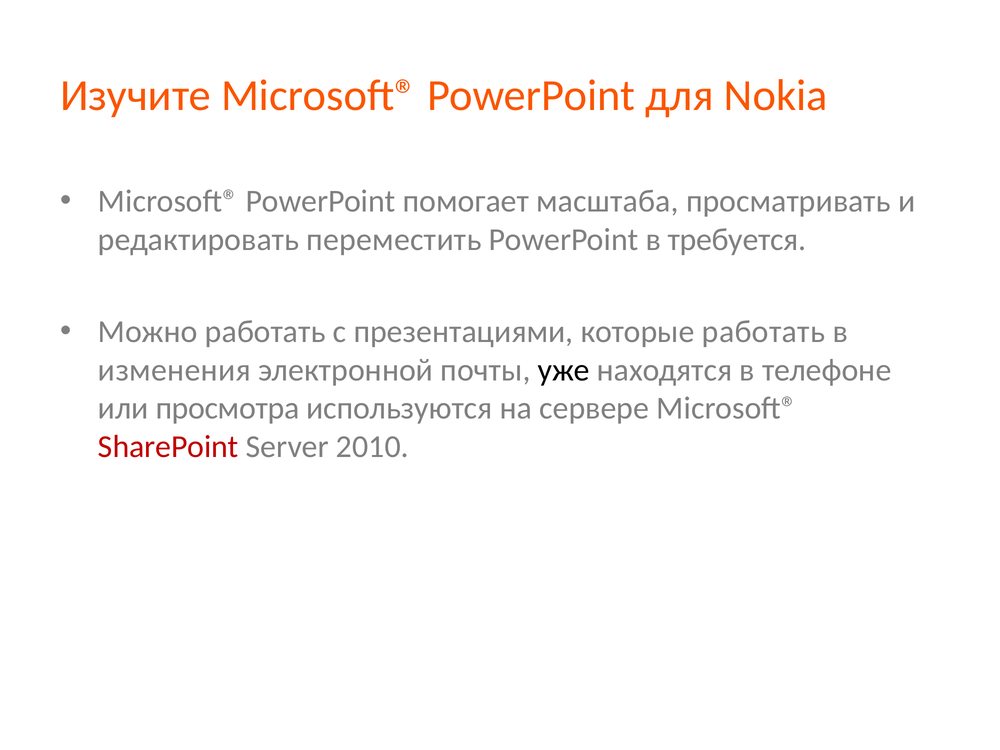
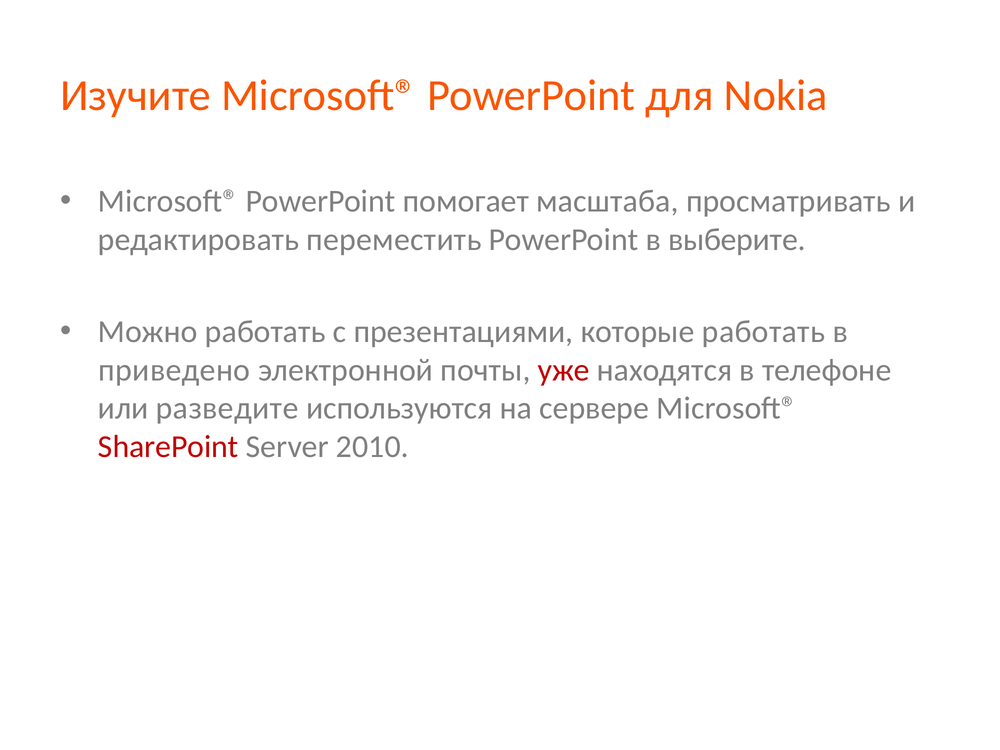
требуется: требуется -> выберите
изменения: изменения -> приведено
уже colour: black -> red
просмотра: просмотра -> разведите
